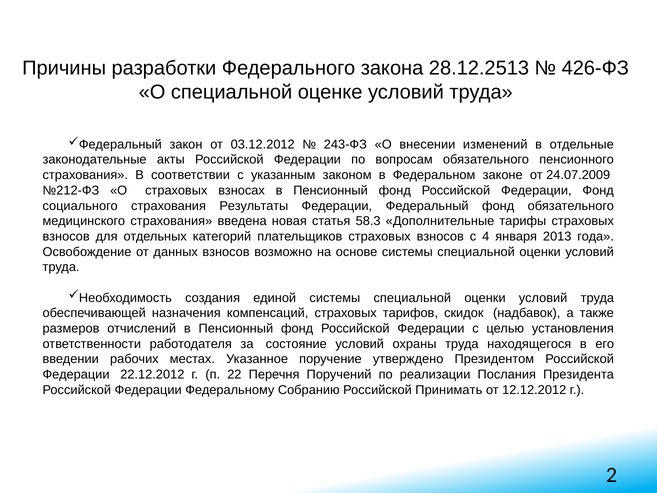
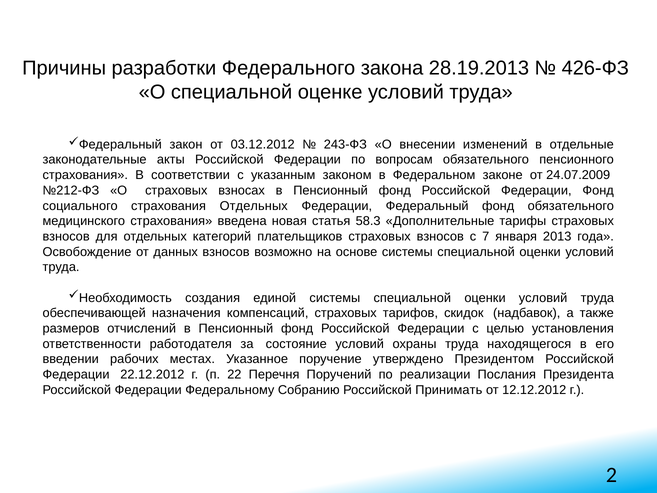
28.12.2513: 28.12.2513 -> 28.19.2013
страхования Результаты: Результаты -> Отдельных
4: 4 -> 7
